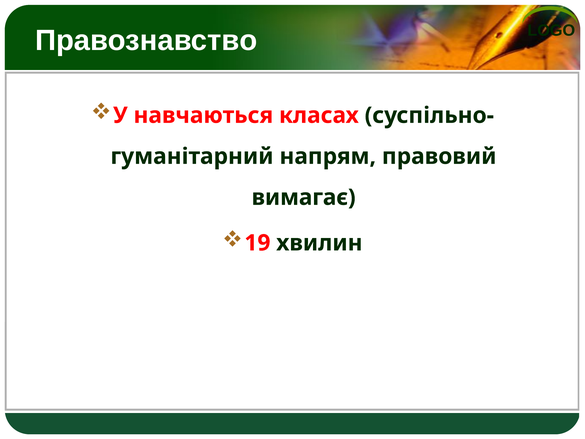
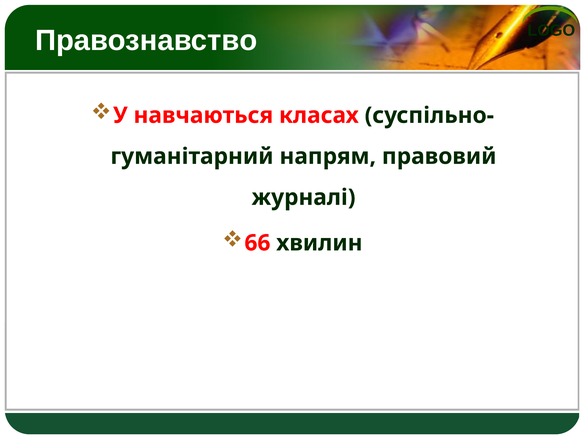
вимагає: вимагає -> журналі
19: 19 -> 66
